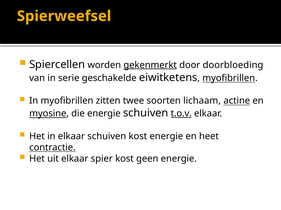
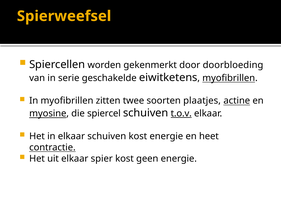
gekenmerkt underline: present -> none
lichaam: lichaam -> plaatjes
die energie: energie -> spiercel
